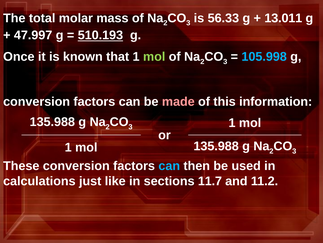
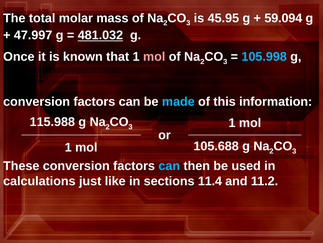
56.33: 56.33 -> 45.95
13.011: 13.011 -> 59.094
510.193: 510.193 -> 481.032
mol at (154, 57) colour: light green -> pink
made colour: pink -> light blue
135.988 at (52, 122): 135.988 -> 115.988
mol 135.988: 135.988 -> 105.688
11.7: 11.7 -> 11.4
